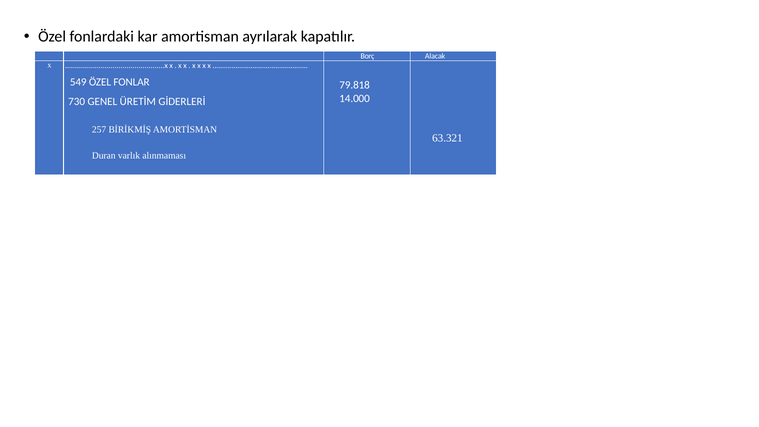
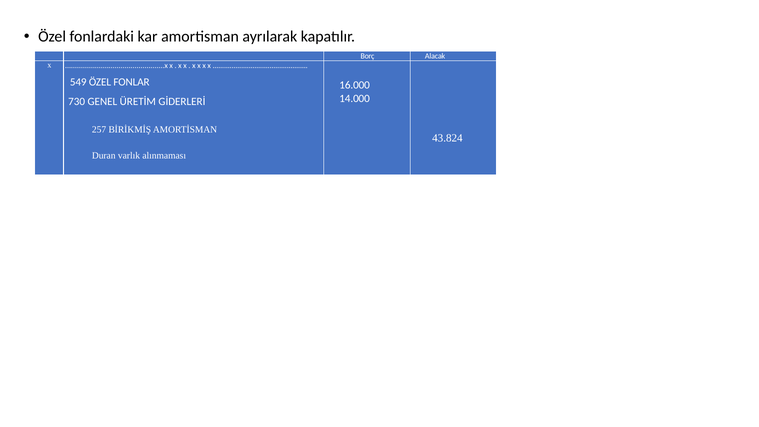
79.818: 79.818 -> 16.000
63.321: 63.321 -> 43.824
